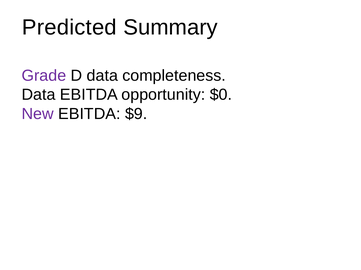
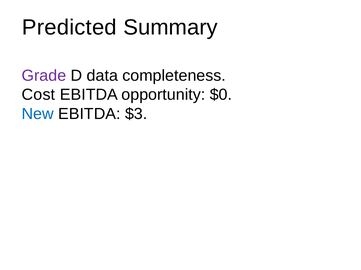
Data at (39, 95): Data -> Cost
New colour: purple -> blue
$9: $9 -> $3
